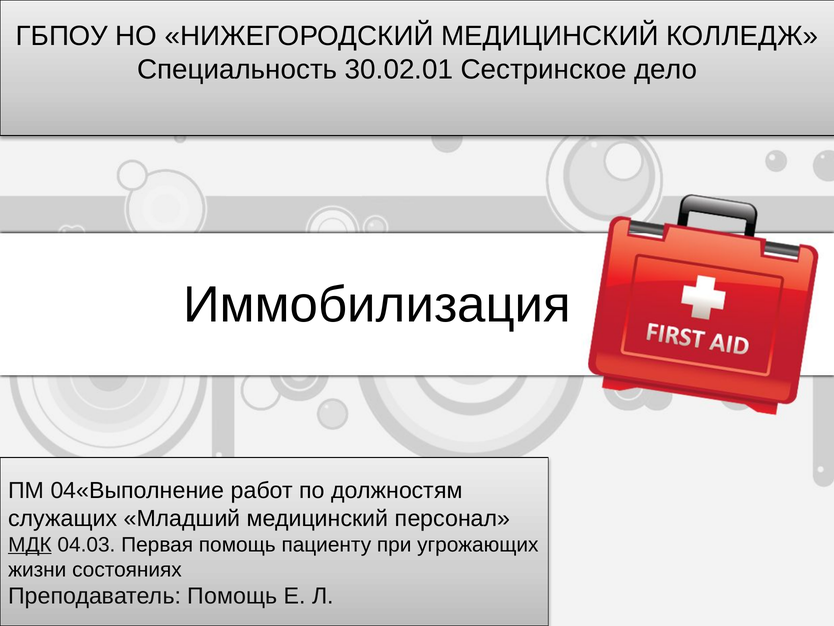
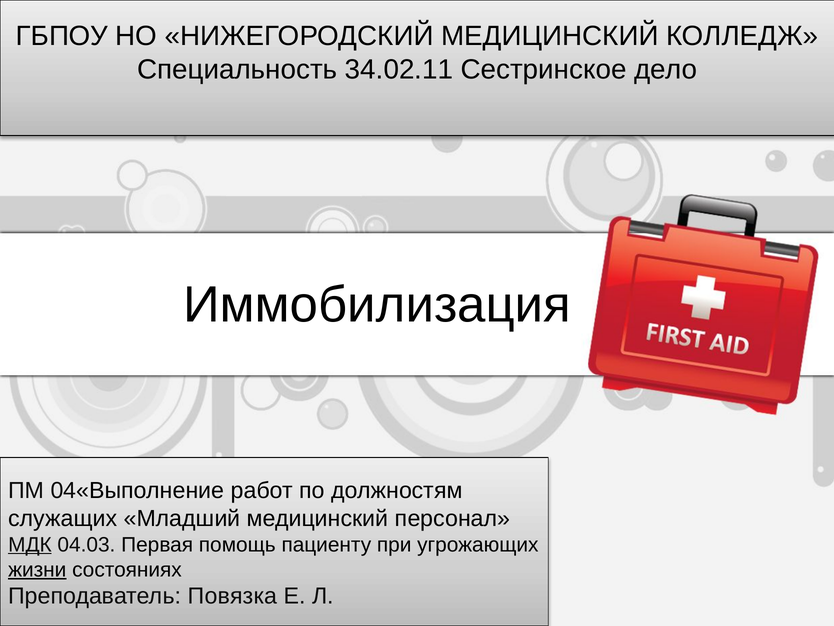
30.02.01: 30.02.01 -> 34.02.11
жизни underline: none -> present
Преподаватель Помощь: Помощь -> Повязка
